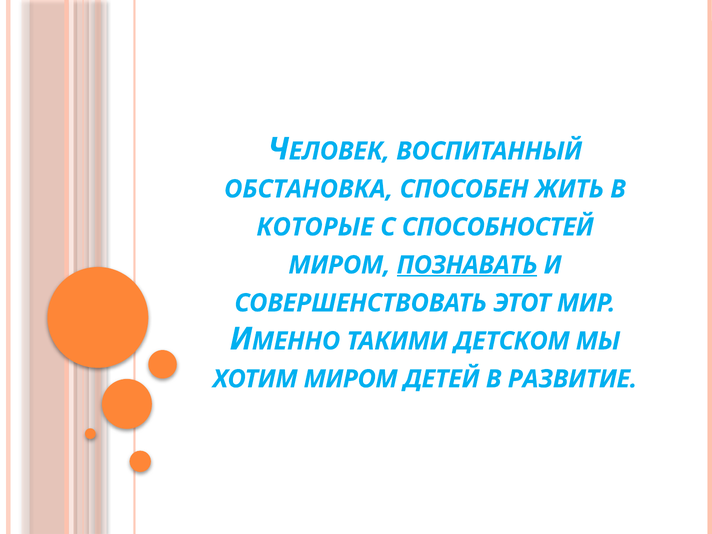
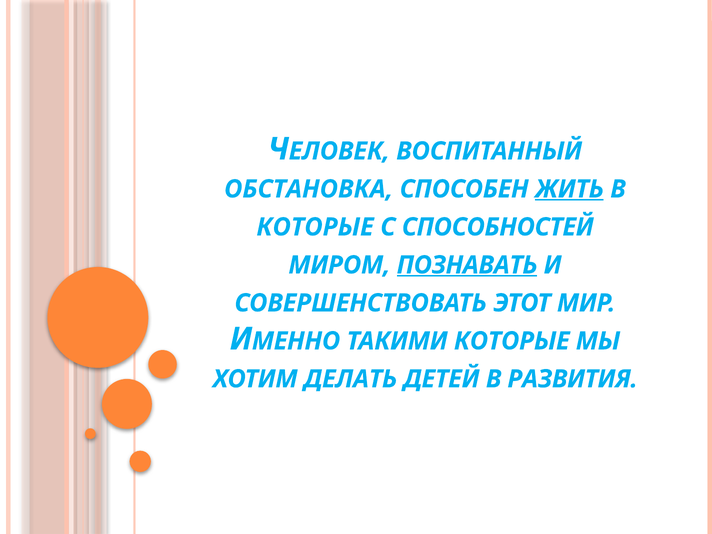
ЖИТЬ underline: none -> present
ТАКИМИ ДЕТСКОМ: ДЕТСКОМ -> КОТОРЫЕ
ХОТИМ МИРОМ: МИРОМ -> ДЕЛАТЬ
РАЗВИТИЕ: РАЗВИТИЕ -> РАЗВИТИЯ
